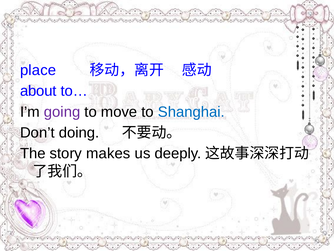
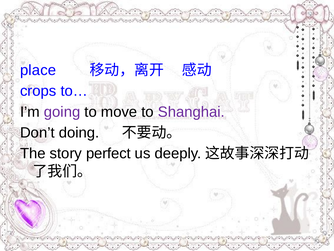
about: about -> crops
Shanghai colour: blue -> purple
makes: makes -> perfect
